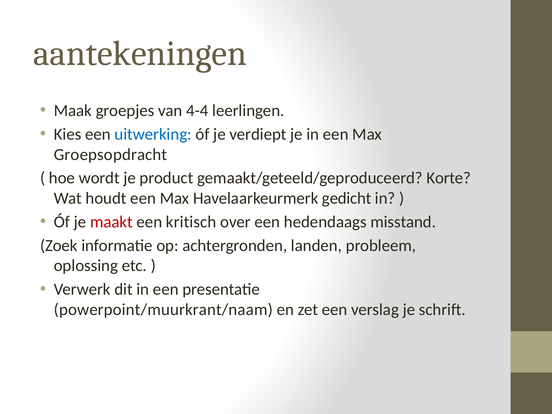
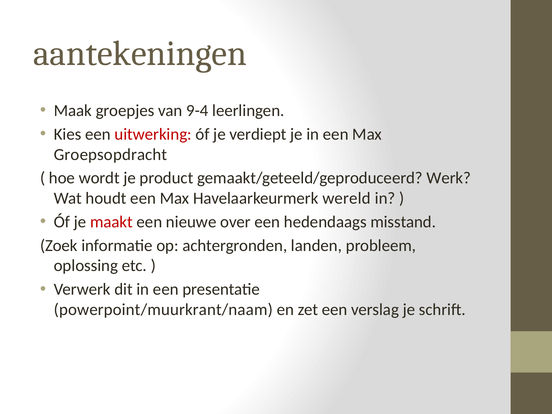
4-4: 4-4 -> 9-4
uitwerking colour: blue -> red
Korte: Korte -> Werk
gedicht: gedicht -> wereld
kritisch: kritisch -> nieuwe
